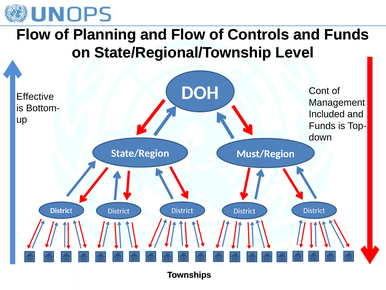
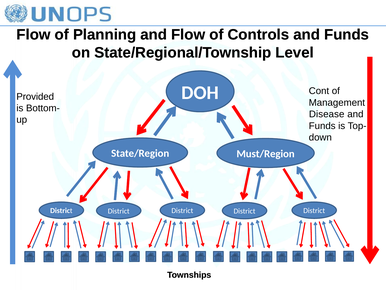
Effective: Effective -> Provided
Included: Included -> Disease
